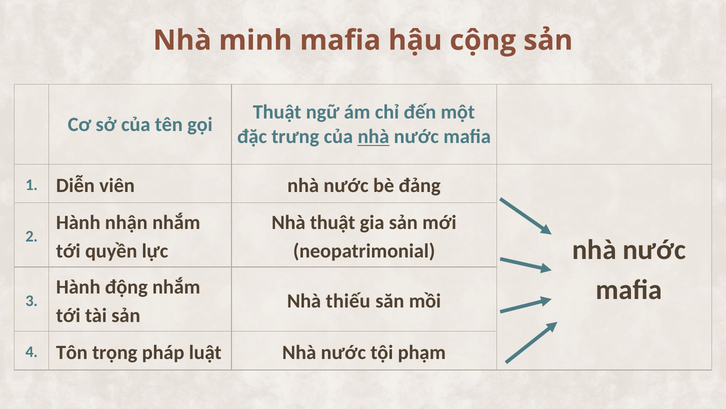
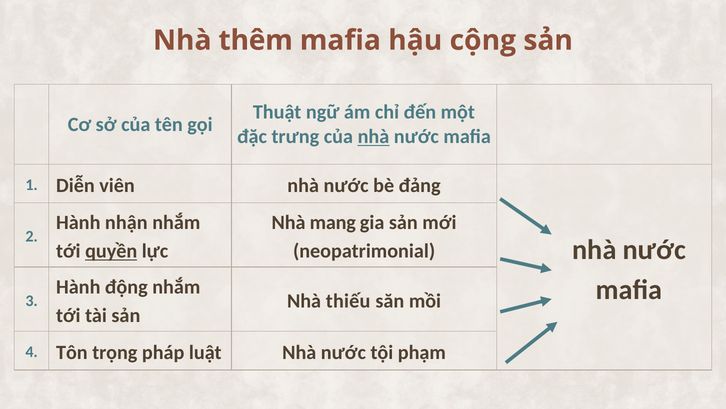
minh: minh -> thêm
Nhà thuật: thuật -> mang
quyền underline: none -> present
